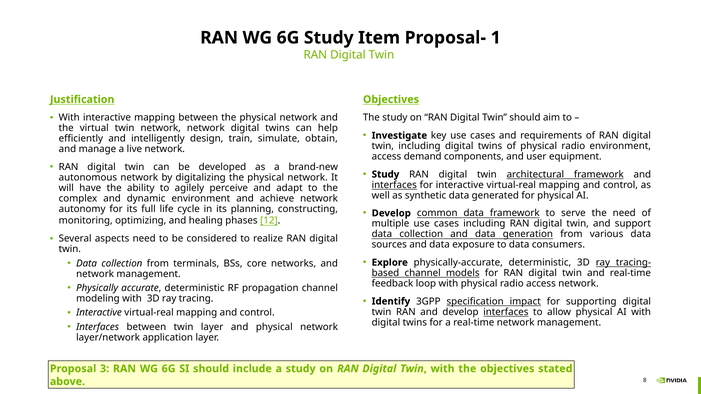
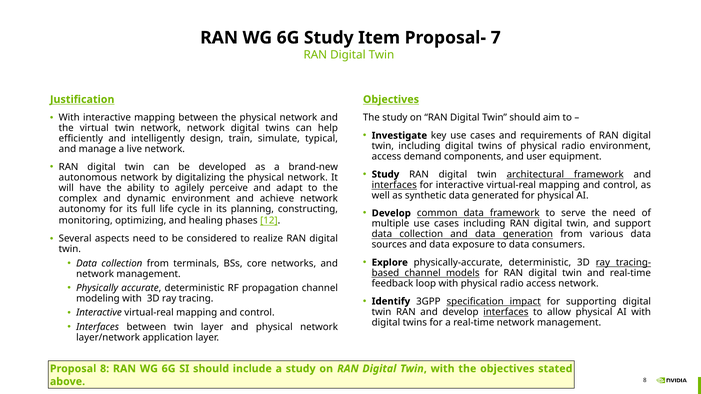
1: 1 -> 7
obtain: obtain -> typical
Proposal 3: 3 -> 8
